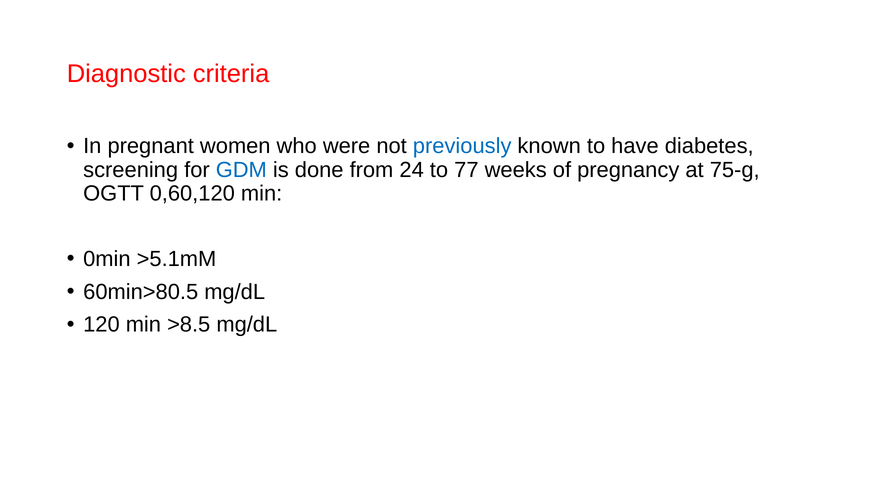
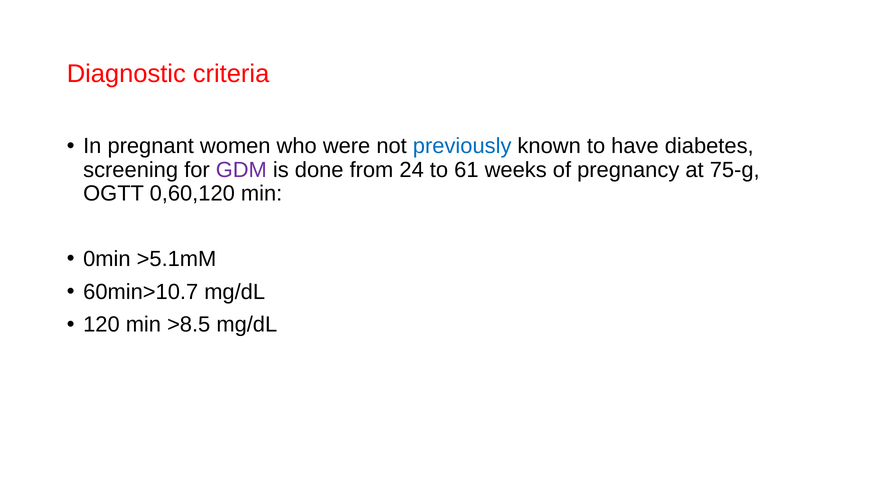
GDM colour: blue -> purple
77: 77 -> 61
60min>80.5: 60min>80.5 -> 60min>10.7
